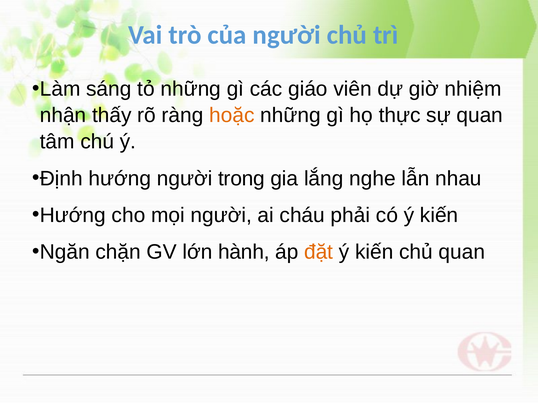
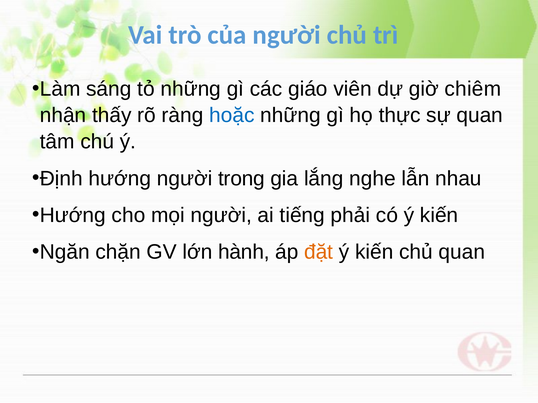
nhiệm: nhiệm -> chiêm
hoặc colour: orange -> blue
cháu: cháu -> tiếng
